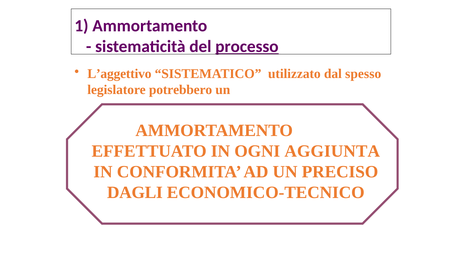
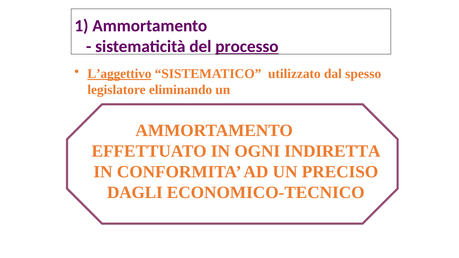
L’aggettivo underline: none -> present
potrebbero: potrebbero -> eliminando
AGGIUNTA: AGGIUNTA -> INDIRETTA
